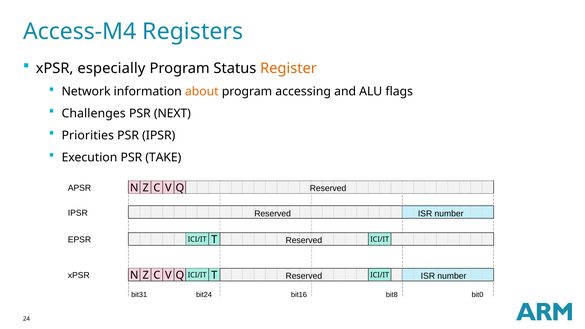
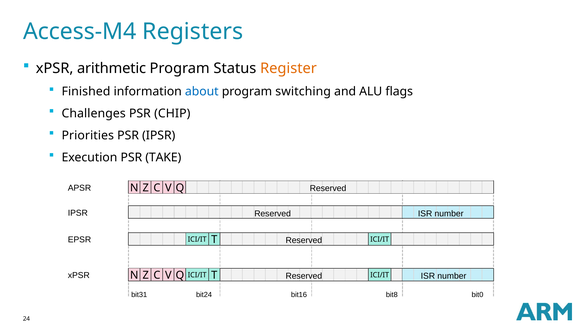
especially: especially -> arithmetic
Network: Network -> Finished
about colour: orange -> blue
accessing: accessing -> switching
NEXT: NEXT -> CHIP
